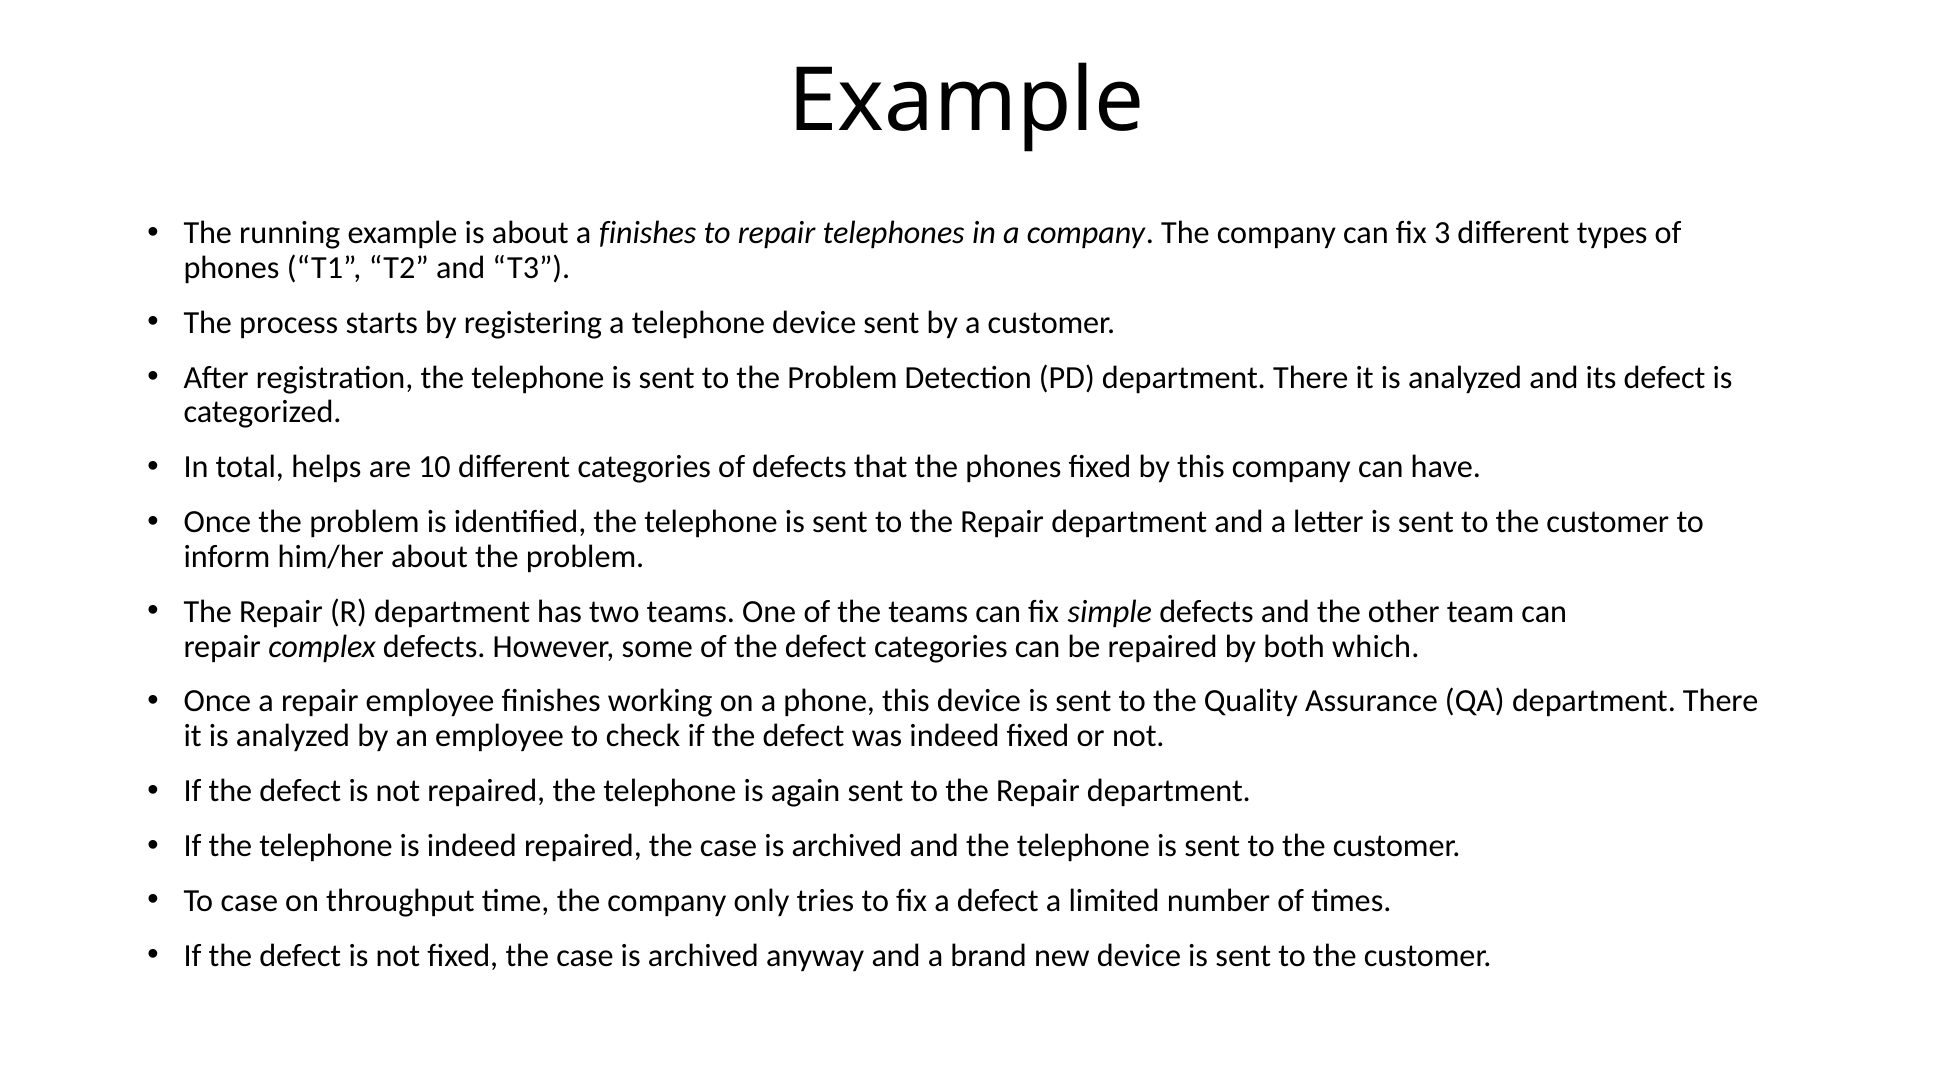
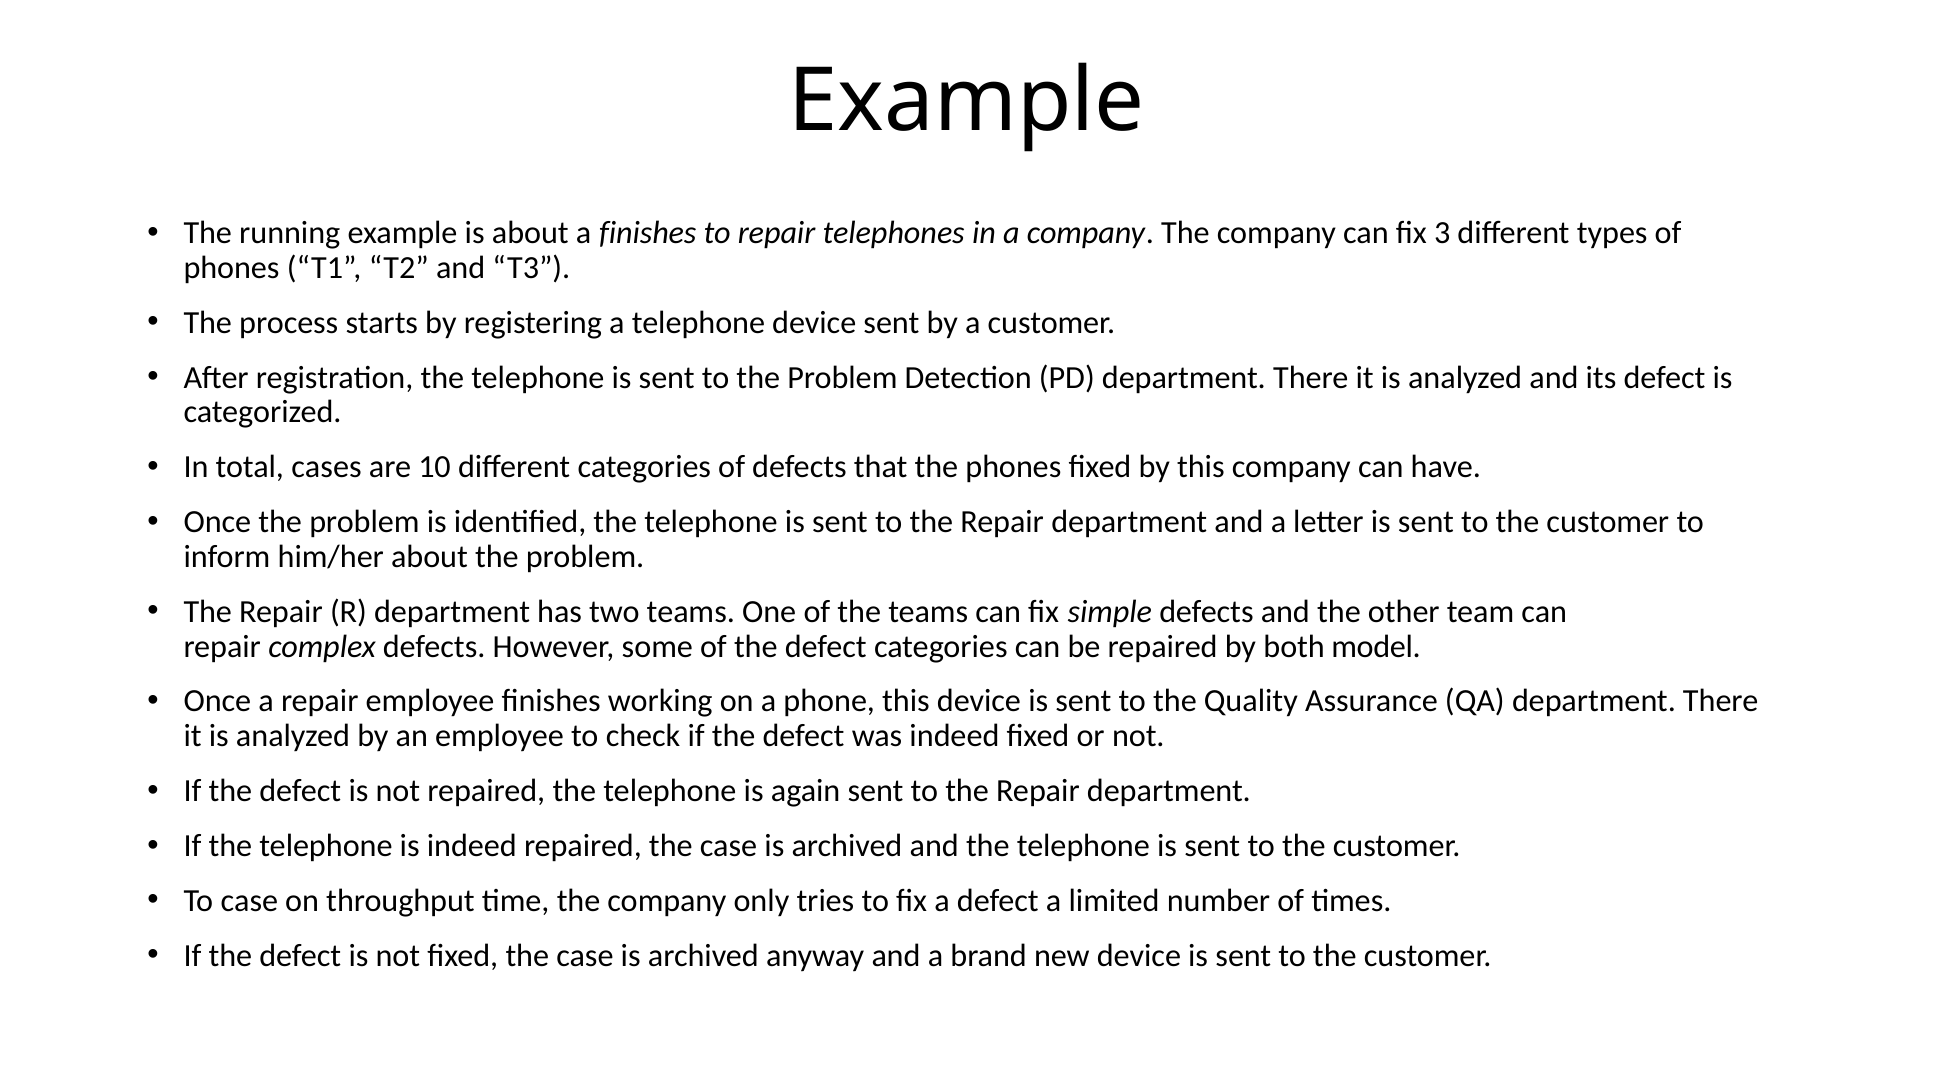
helps: helps -> cases
which: which -> model
